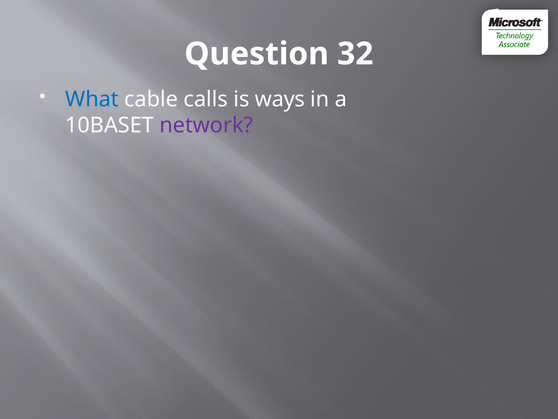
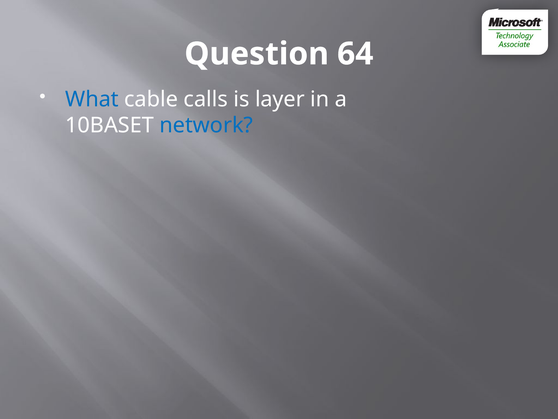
32: 32 -> 64
ways: ways -> layer
network colour: purple -> blue
